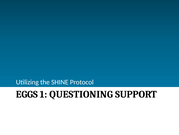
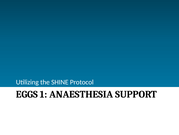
QUESTIONING: QUESTIONING -> ANAESTHESIA
